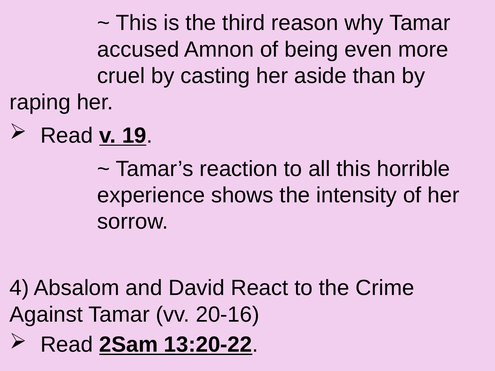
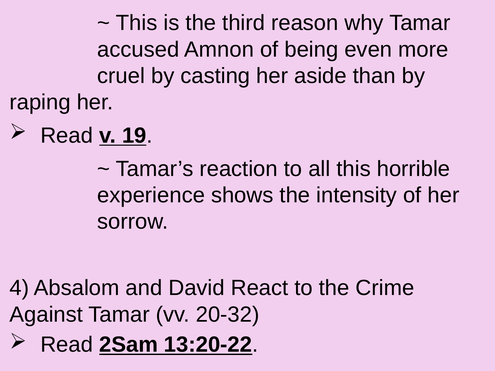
20-16: 20-16 -> 20-32
